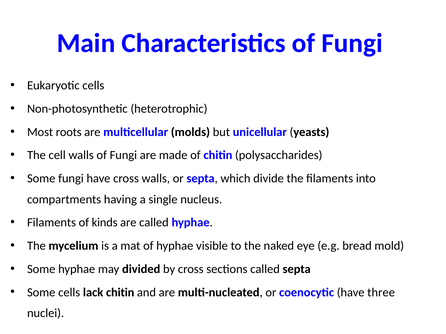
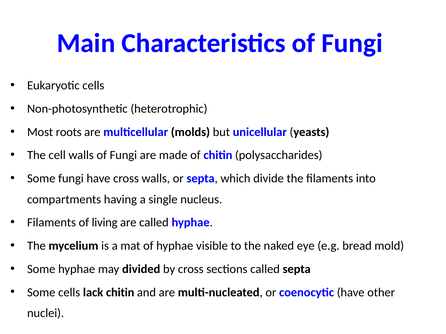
kinds: kinds -> living
three: three -> other
